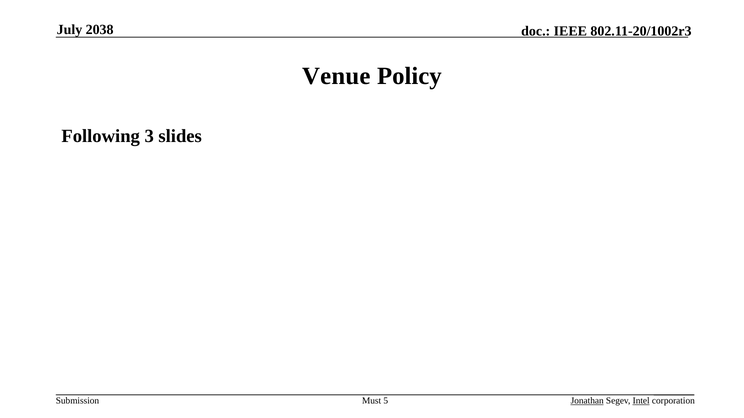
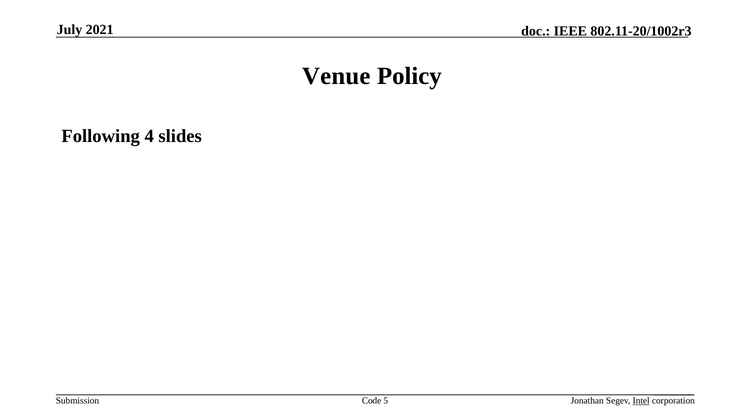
2038: 2038 -> 2021
3: 3 -> 4
Must: Must -> Code
Jonathan underline: present -> none
